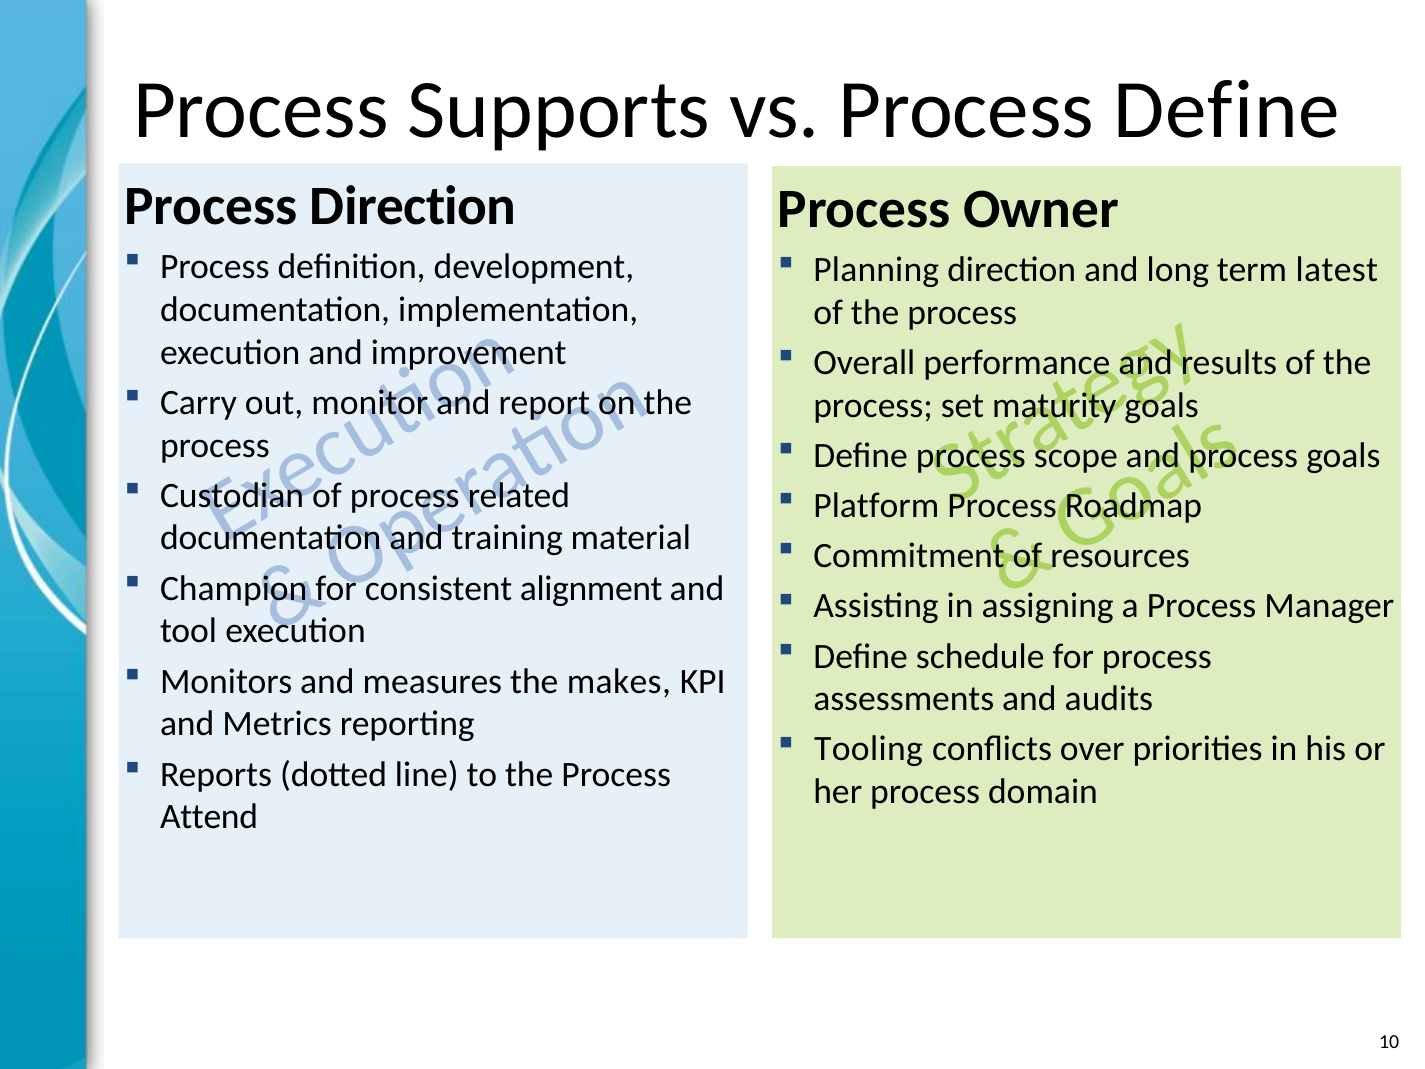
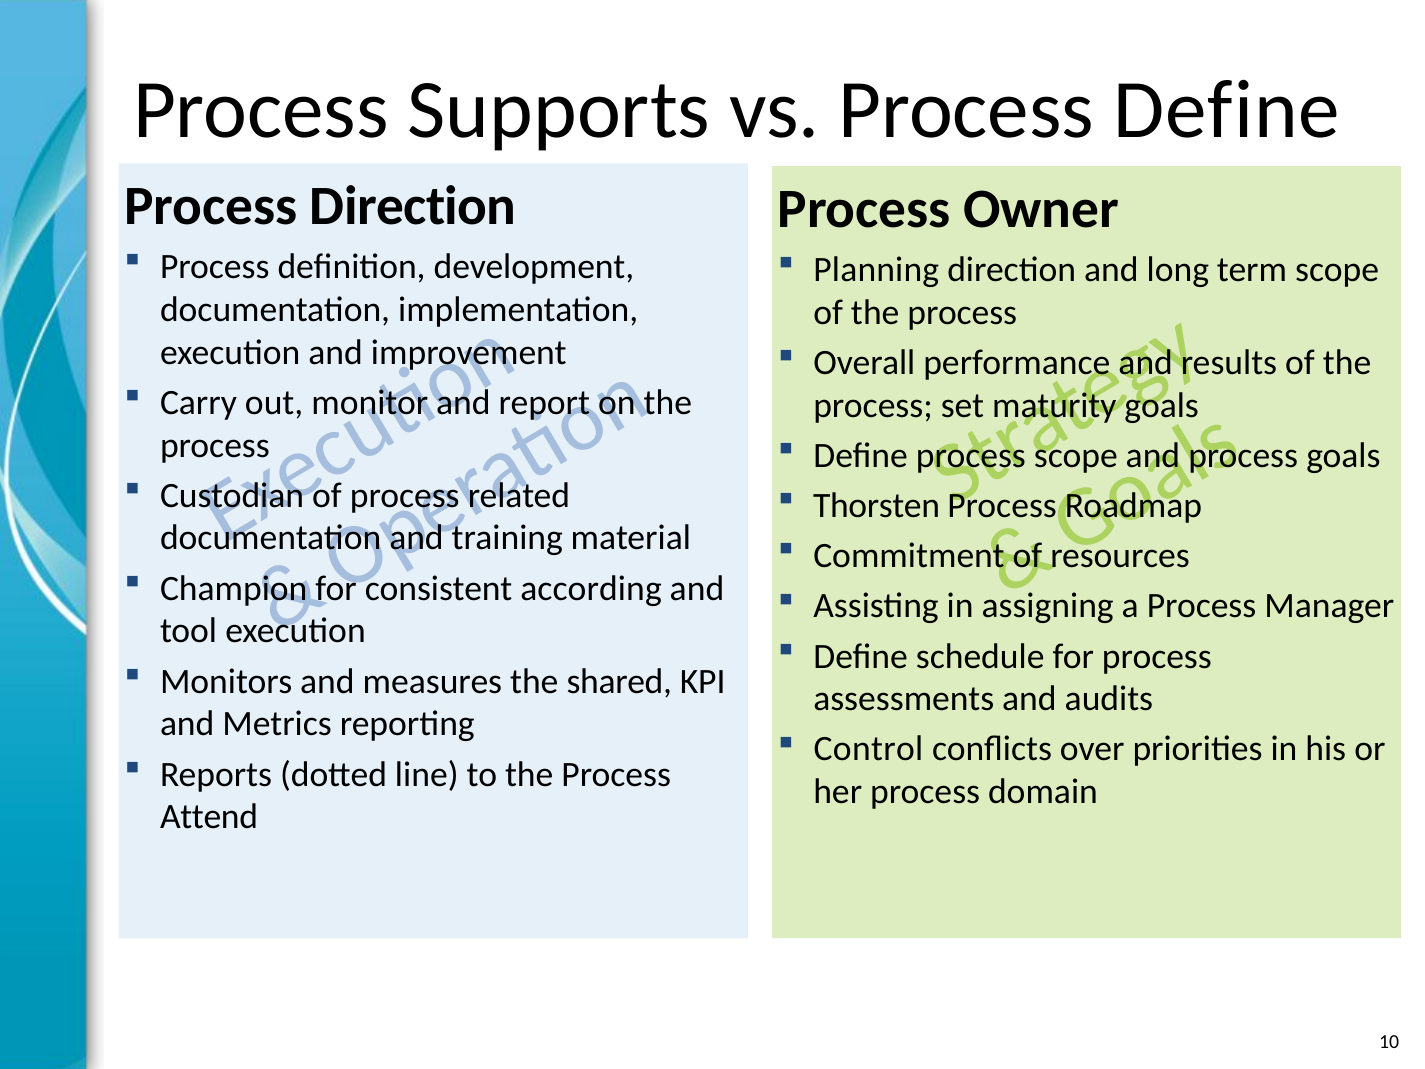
term latest: latest -> scope
Platform: Platform -> Thorsten
alignment: alignment -> according
makes: makes -> shared
Tooling: Tooling -> Control
